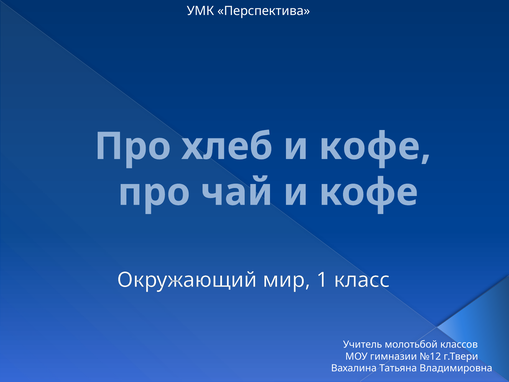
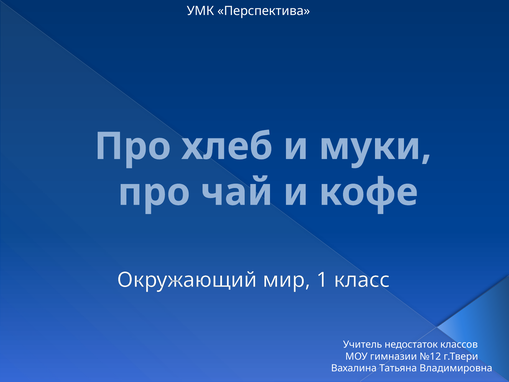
хлеб и кофе: кофе -> муки
молотьбой: молотьбой -> недостаток
